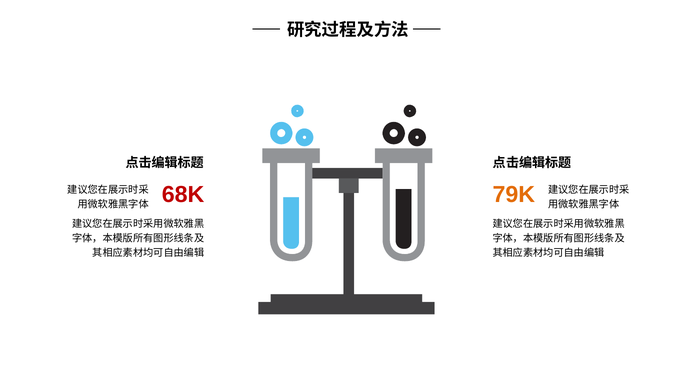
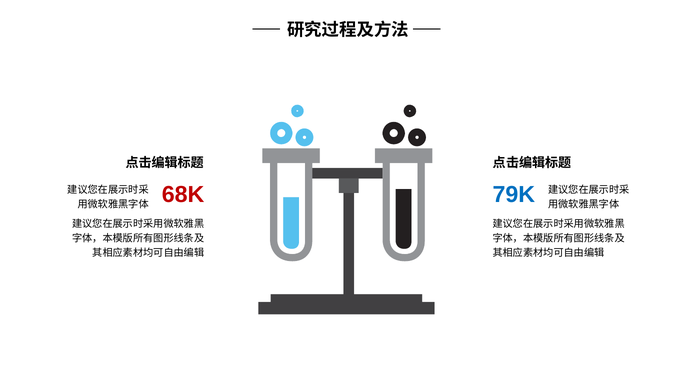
79K colour: orange -> blue
